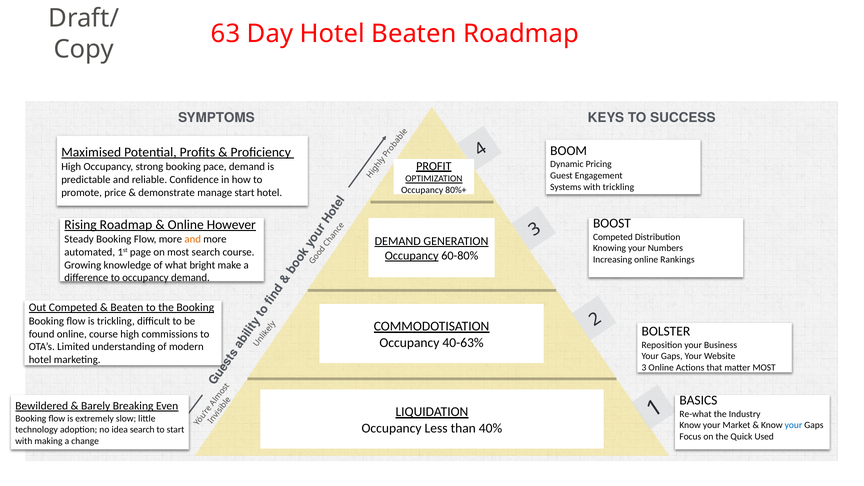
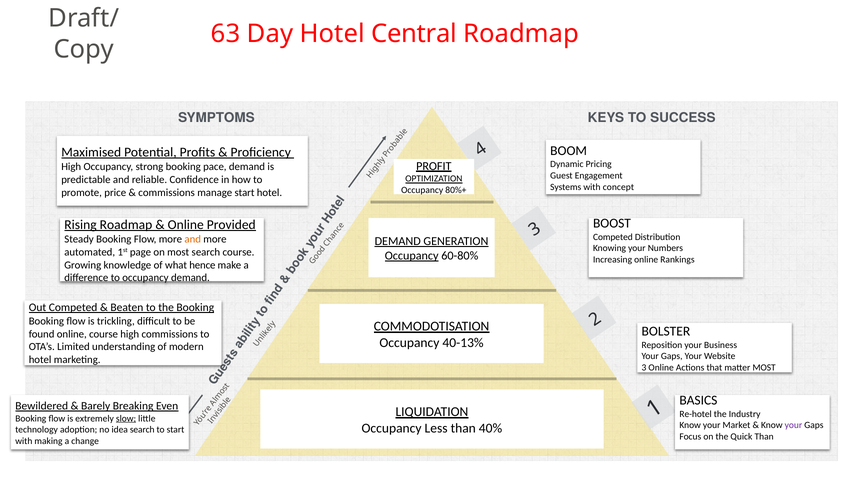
Hotel Beaten: Beaten -> Central
with trickling: trickling -> concept
demonstrate at (167, 193): demonstrate -> commissions
However: However -> Provided
bright: bright -> hence
40-63%: 40-63% -> 40-13%
Re-what: Re-what -> Re-hotel
slow underline: none -> present
your at (793, 425) colour: blue -> purple
Quick Used: Used -> Than
